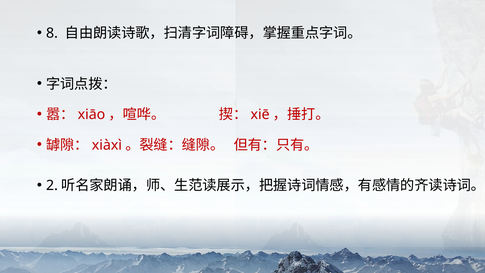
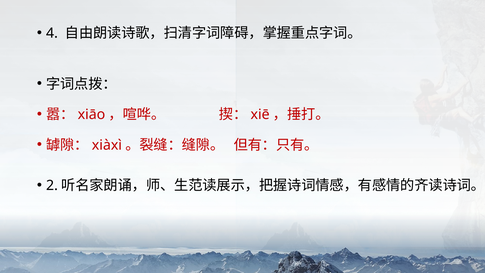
8: 8 -> 4
